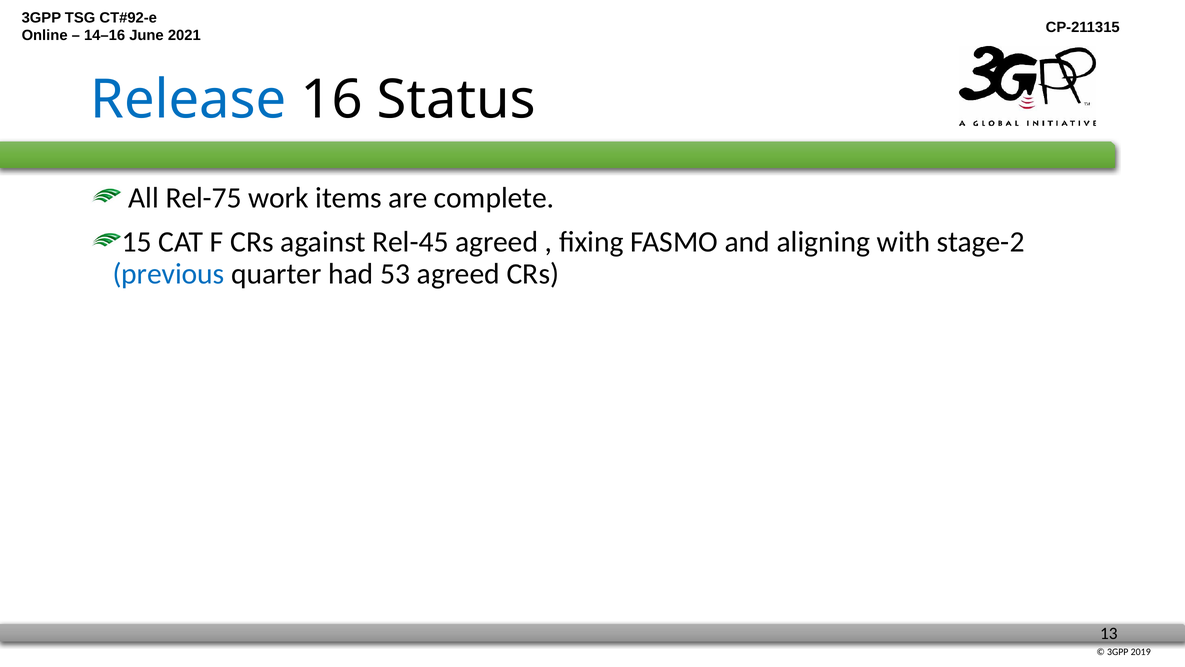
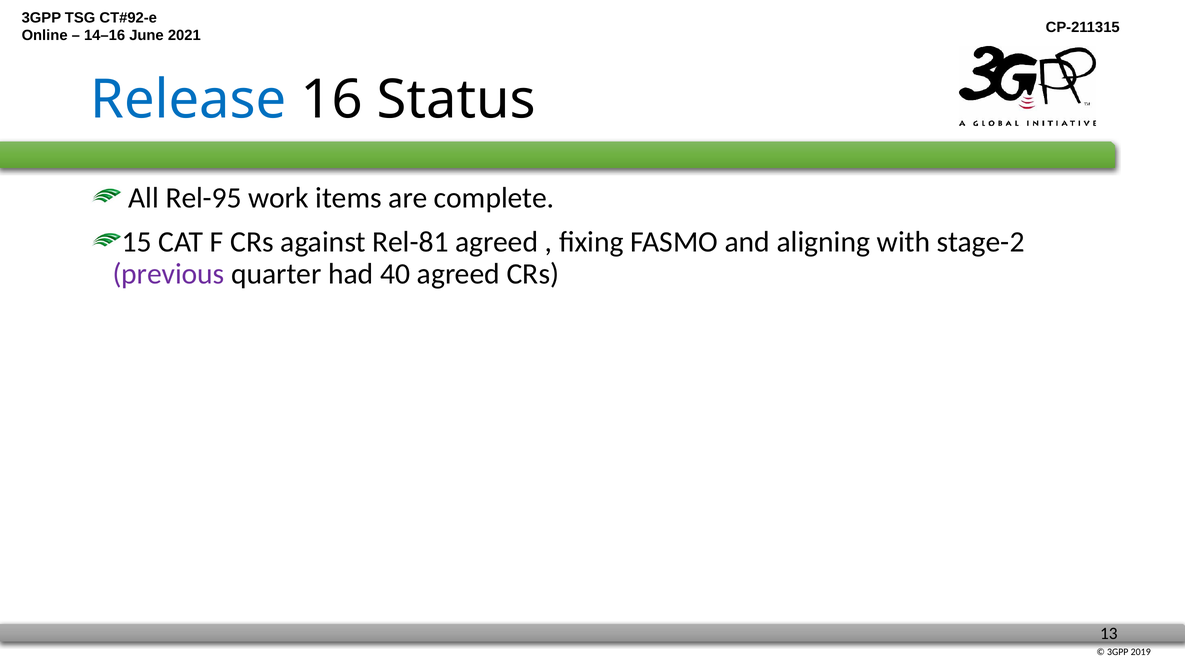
Rel-75: Rel-75 -> Rel-95
Rel-45: Rel-45 -> Rel-81
previous colour: blue -> purple
53: 53 -> 40
